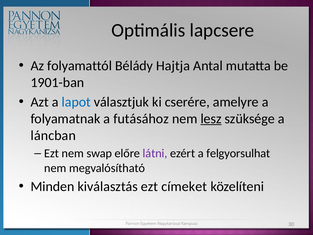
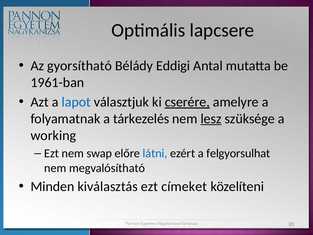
folyamattól: folyamattól -> gyorsítható
Hajtja: Hajtja -> Eddigi
1901-ban: 1901-ban -> 1961-ban
cserére underline: none -> present
futásához: futásához -> tárkezelés
láncban: láncban -> working
látni colour: purple -> blue
